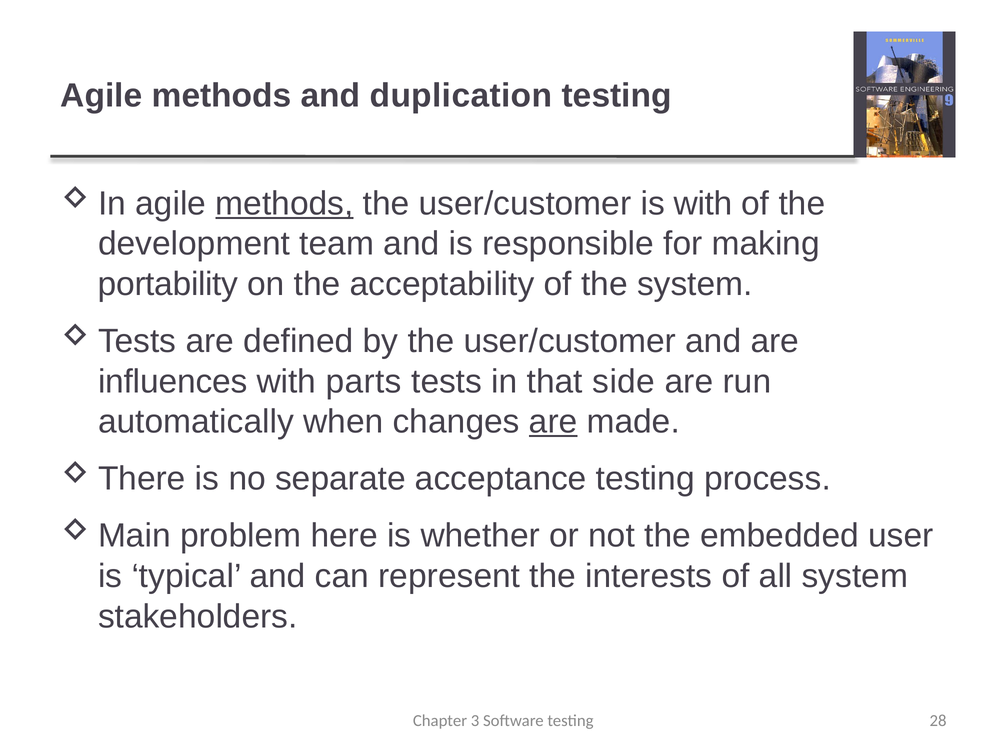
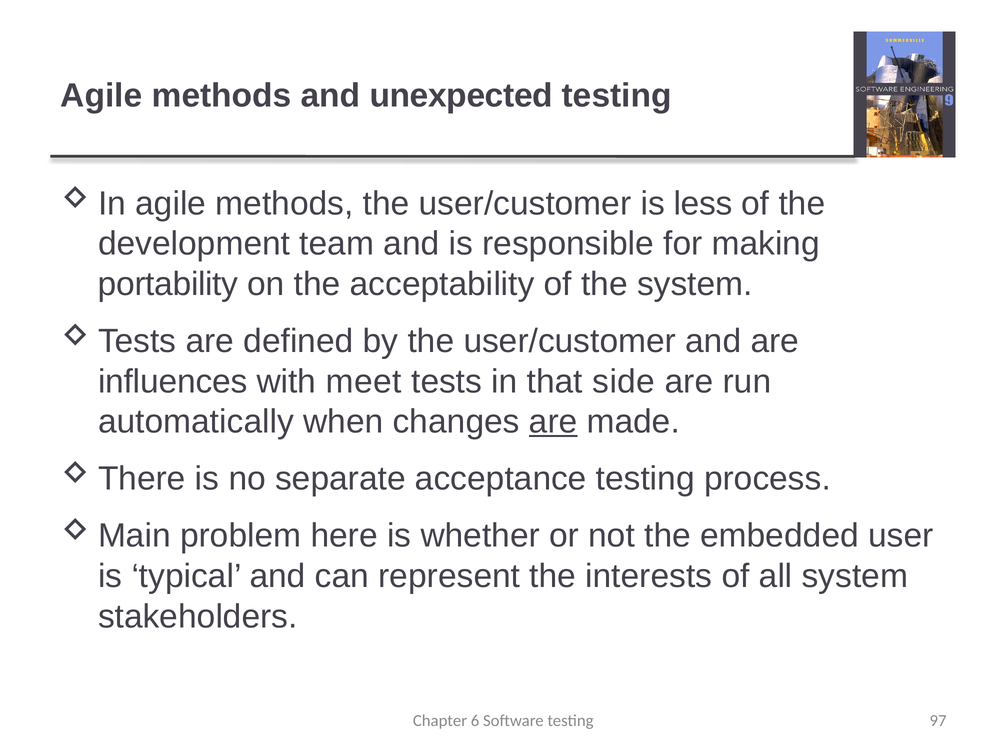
duplication: duplication -> unexpected
methods at (284, 204) underline: present -> none
is with: with -> less
parts: parts -> meet
3: 3 -> 6
28: 28 -> 97
